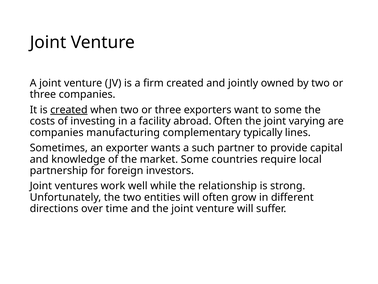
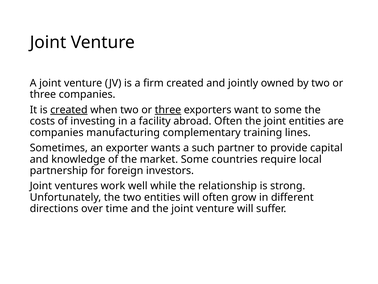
three at (168, 110) underline: none -> present
joint varying: varying -> entities
typically: typically -> training
